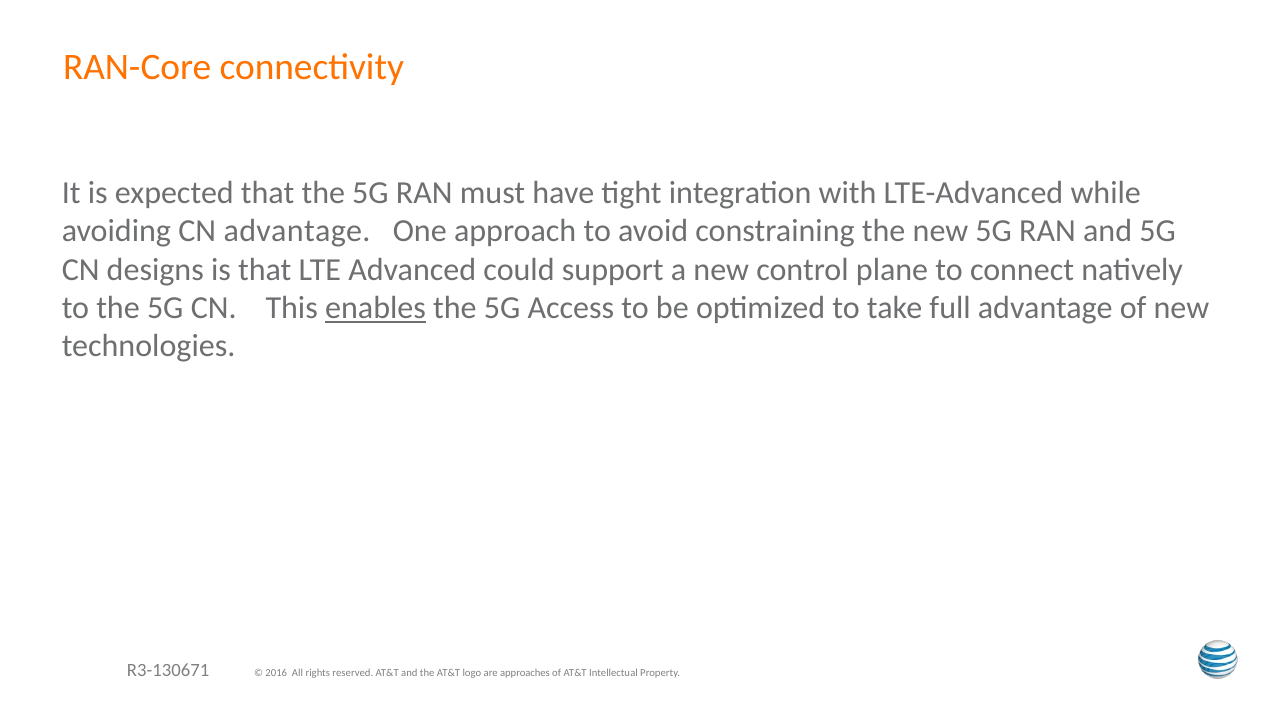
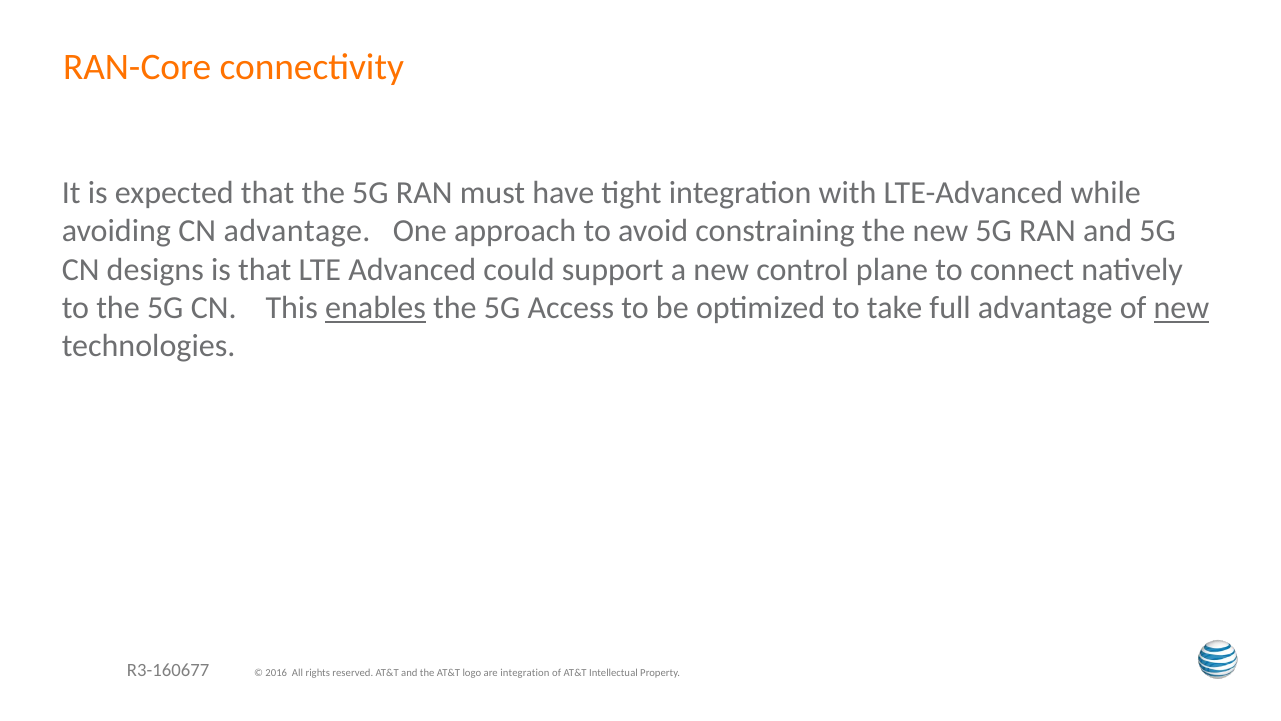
new at (1181, 308) underline: none -> present
R3-130671: R3-130671 -> R3-160677
are approaches: approaches -> integration
